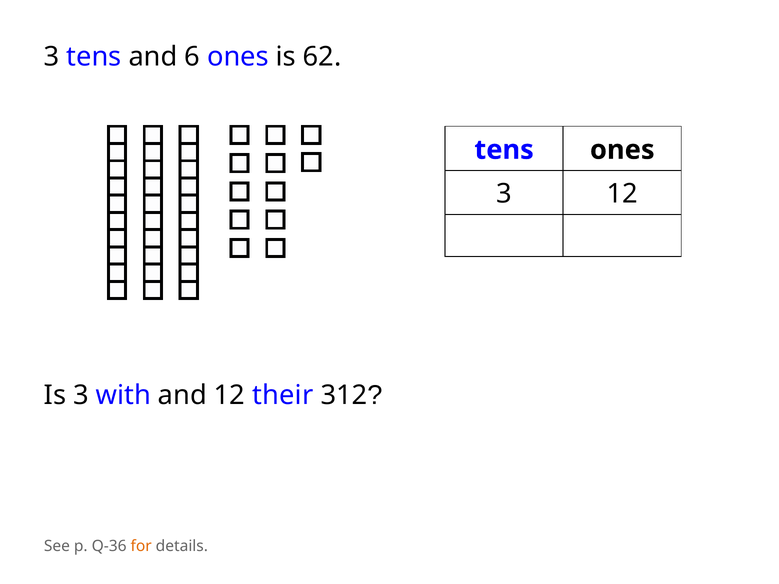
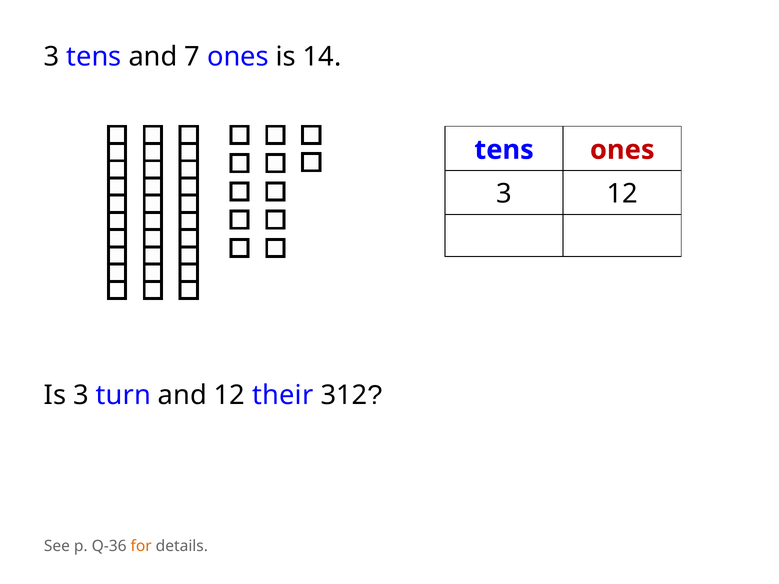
6: 6 -> 7
62: 62 -> 14
ones at (622, 150) colour: black -> red
with: with -> turn
